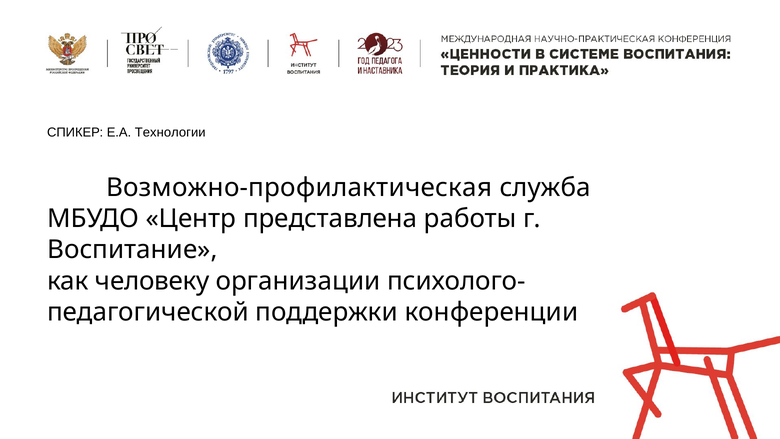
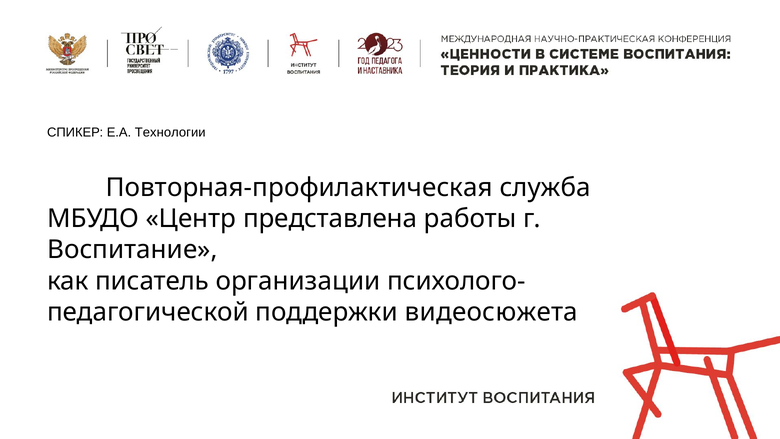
Возможно-профилактическая: Возможно-профилактическая -> Повторная-профилактическая
человеку: человеку -> писатель
конференции: конференции -> видеосюжета
